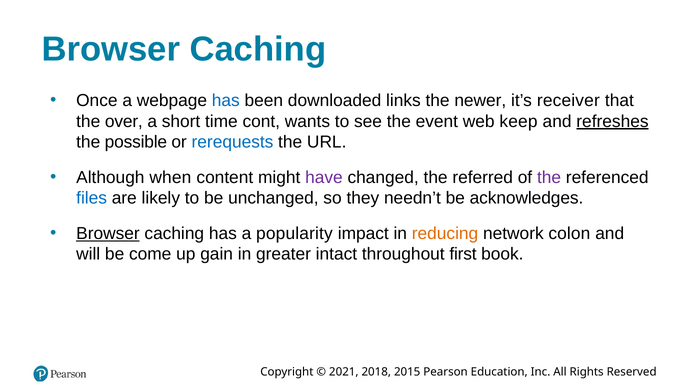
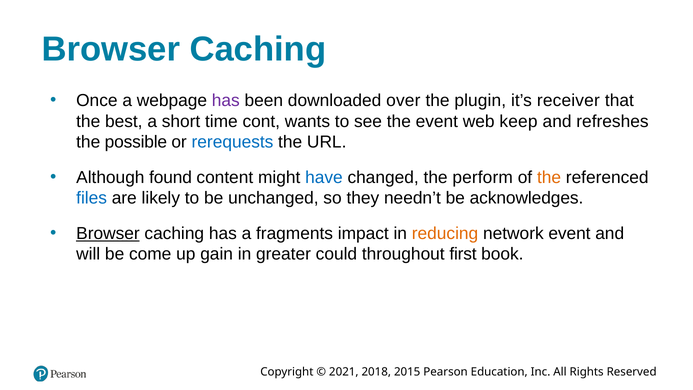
has at (226, 100) colour: blue -> purple
links: links -> over
newer: newer -> plugin
over: over -> best
refreshes underline: present -> none
when: when -> found
have colour: purple -> blue
referred: referred -> perform
the at (549, 177) colour: purple -> orange
popularity: popularity -> fragments
network colon: colon -> event
intact: intact -> could
